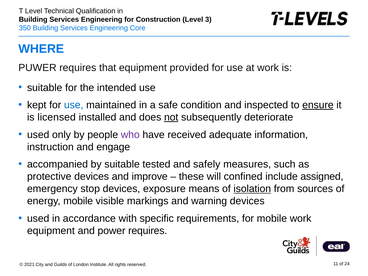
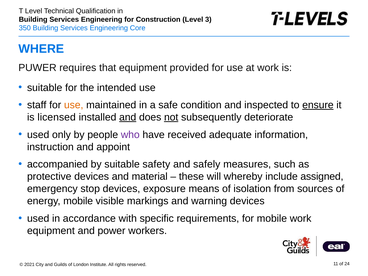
kept: kept -> staff
use at (74, 105) colour: blue -> orange
and at (128, 117) underline: none -> present
engage: engage -> appoint
tested: tested -> safety
improve: improve -> material
confined: confined -> whereby
isolation underline: present -> none
power requires: requires -> workers
